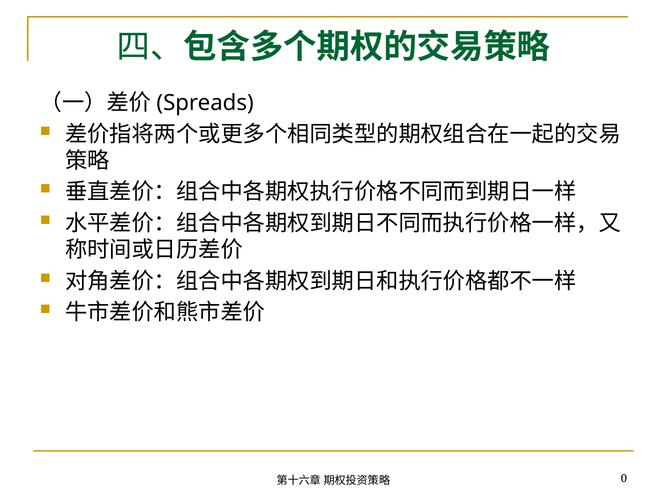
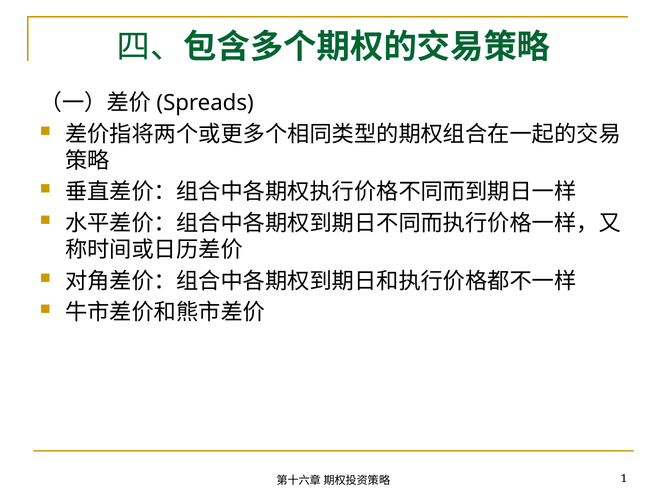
0: 0 -> 1
